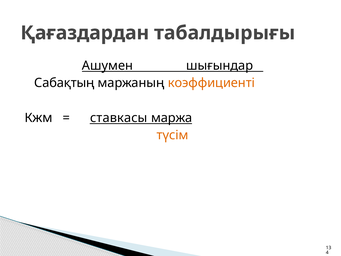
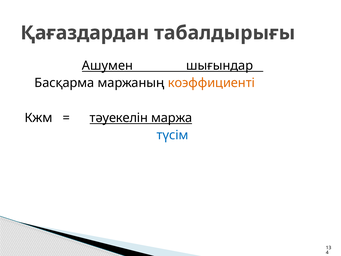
Сабақтың: Сабақтың -> Басқарма
ставкасы: ставкасы -> тәуекелін
түсім colour: orange -> blue
